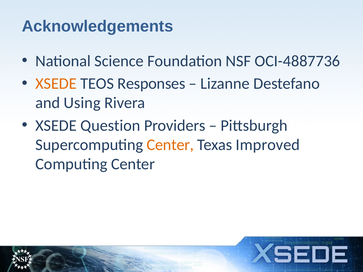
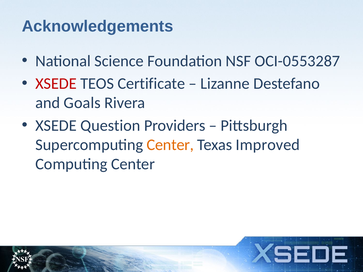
OCI-4887736: OCI-4887736 -> OCI-0553287
XSEDE at (56, 84) colour: orange -> red
Responses: Responses -> Certificate
Using: Using -> Goals
